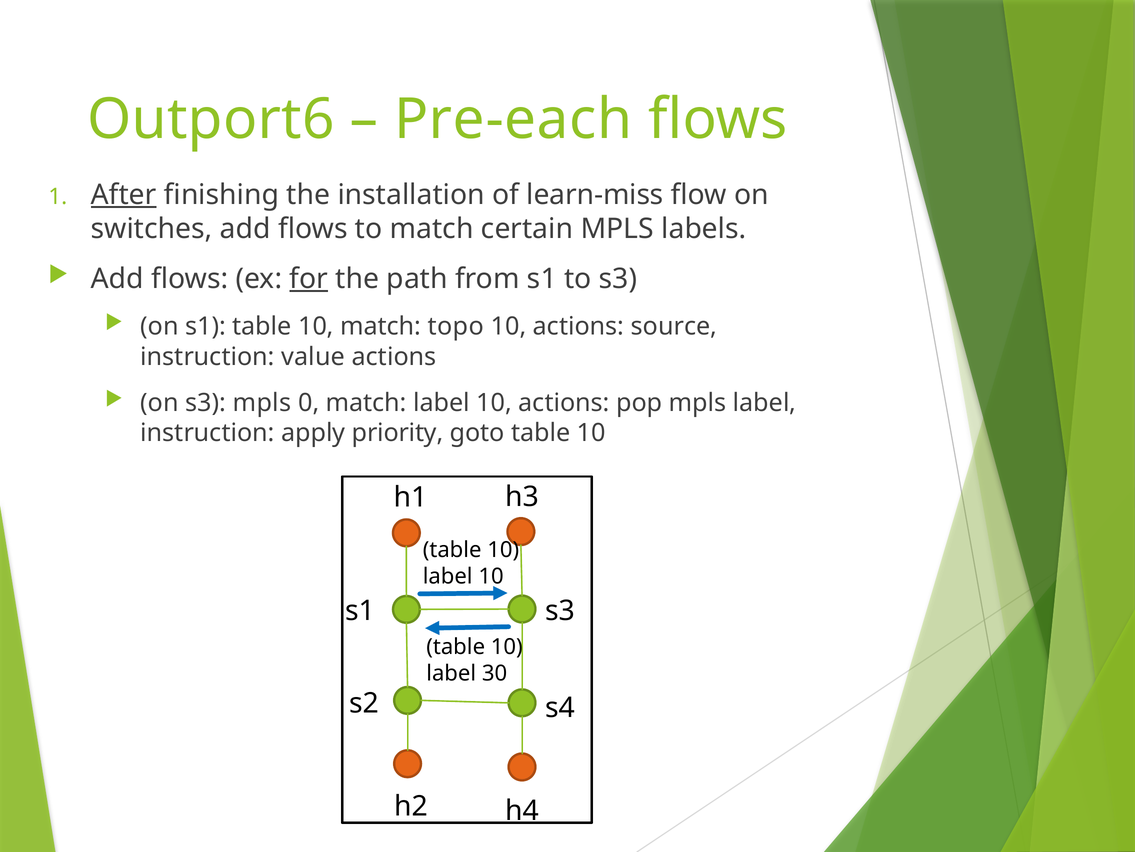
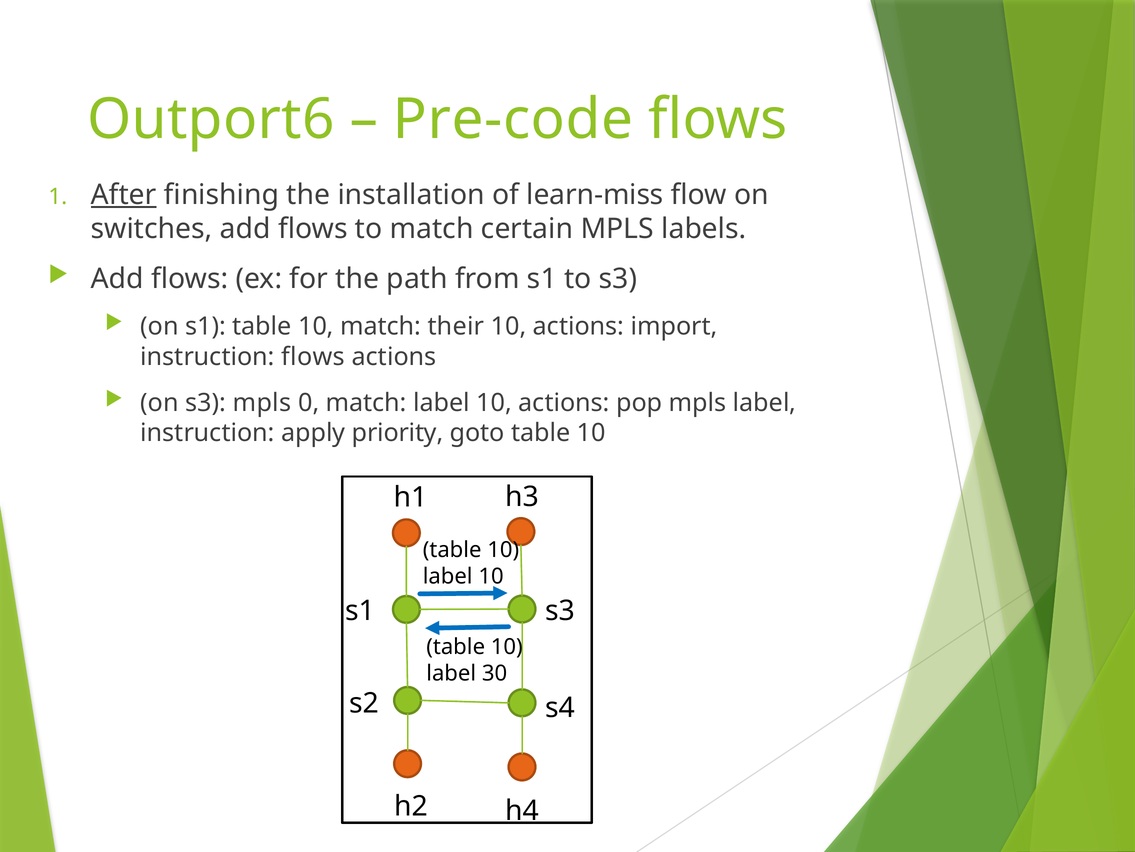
Pre-each: Pre-each -> Pre-code
for underline: present -> none
topo: topo -> their
source: source -> import
instruction value: value -> flows
